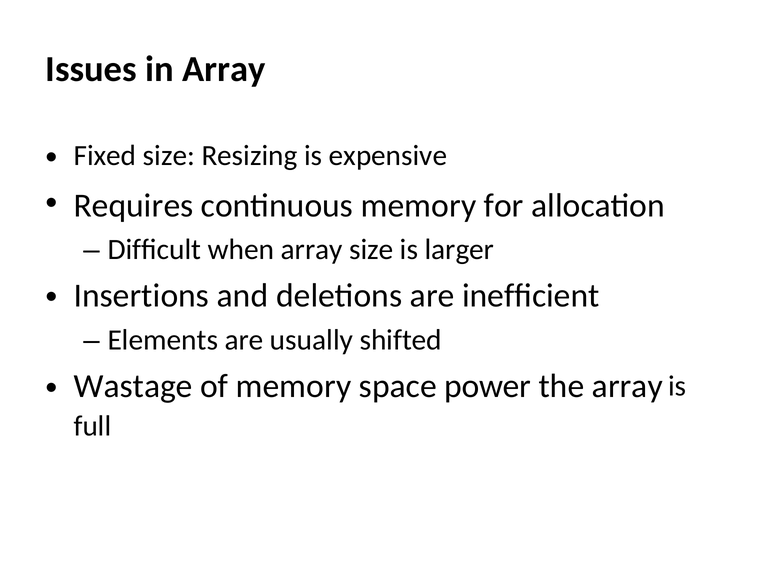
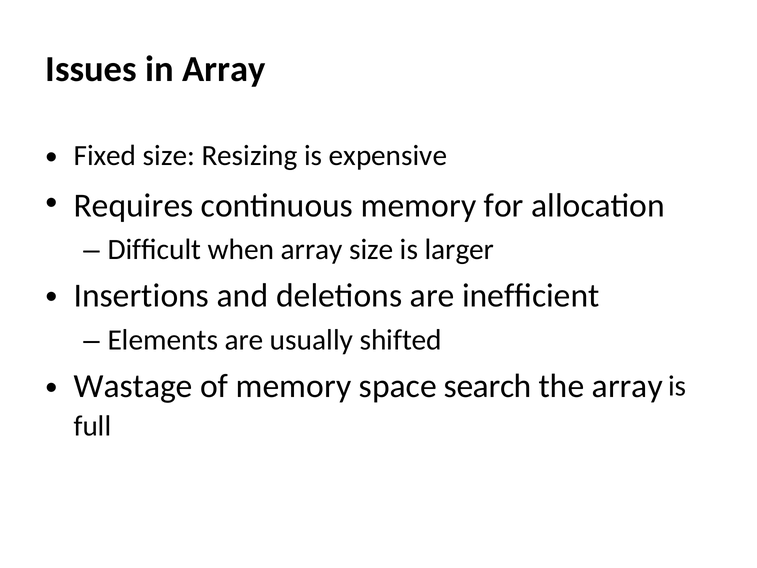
power: power -> search
